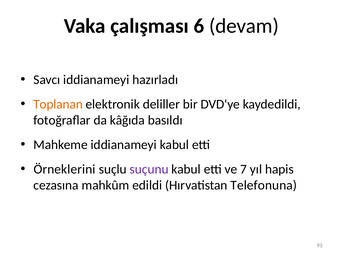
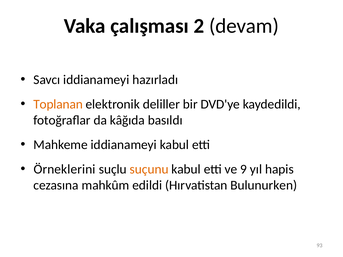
6: 6 -> 2
suçunu colour: purple -> orange
7: 7 -> 9
Telefonuna: Telefonuna -> Bulunurken
